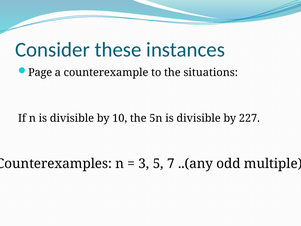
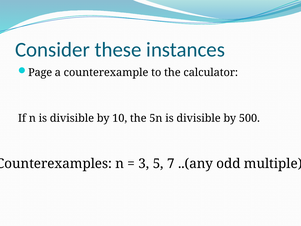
situations: situations -> calculator
227: 227 -> 500
